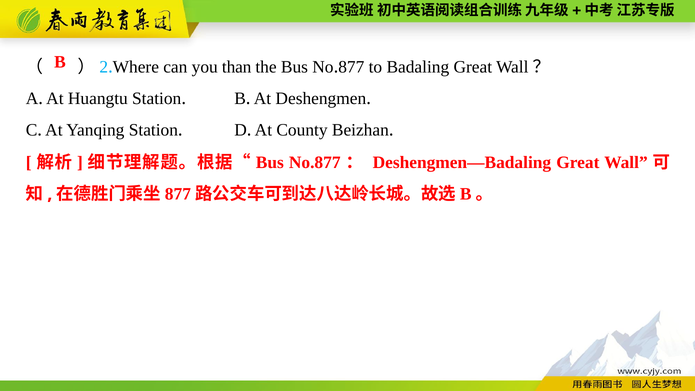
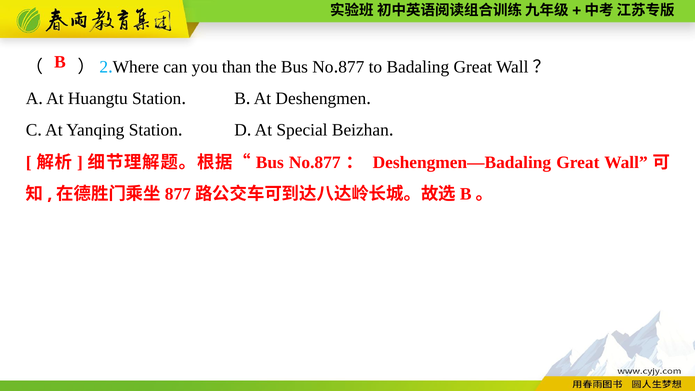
County: County -> Special
